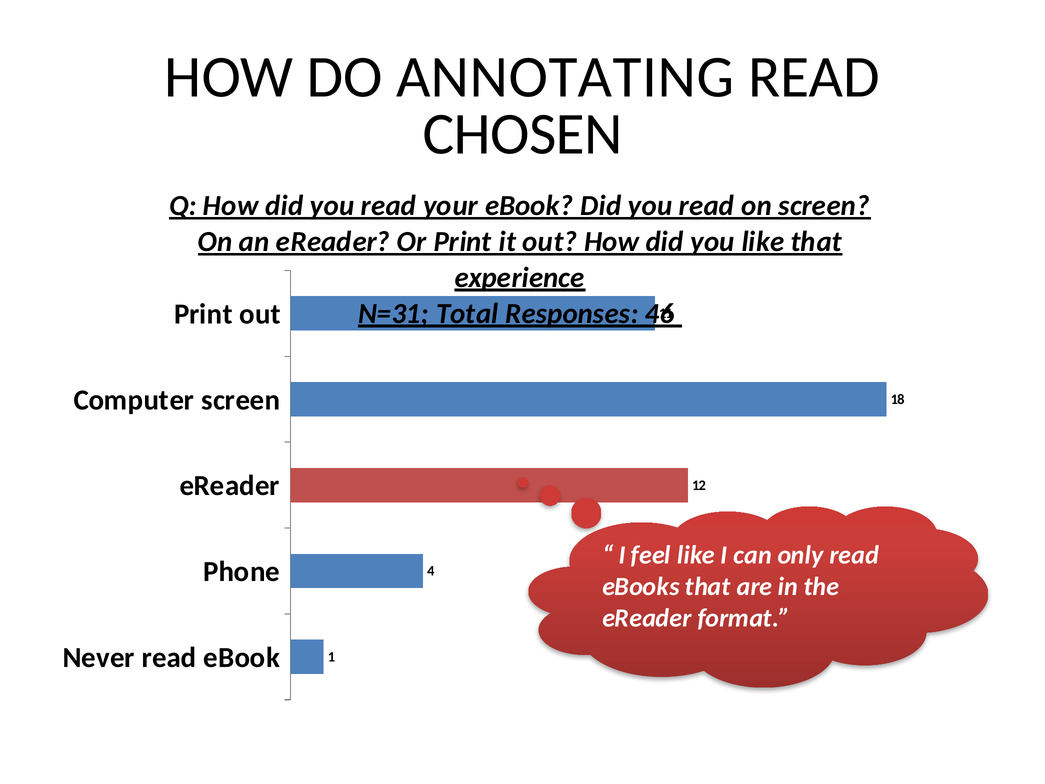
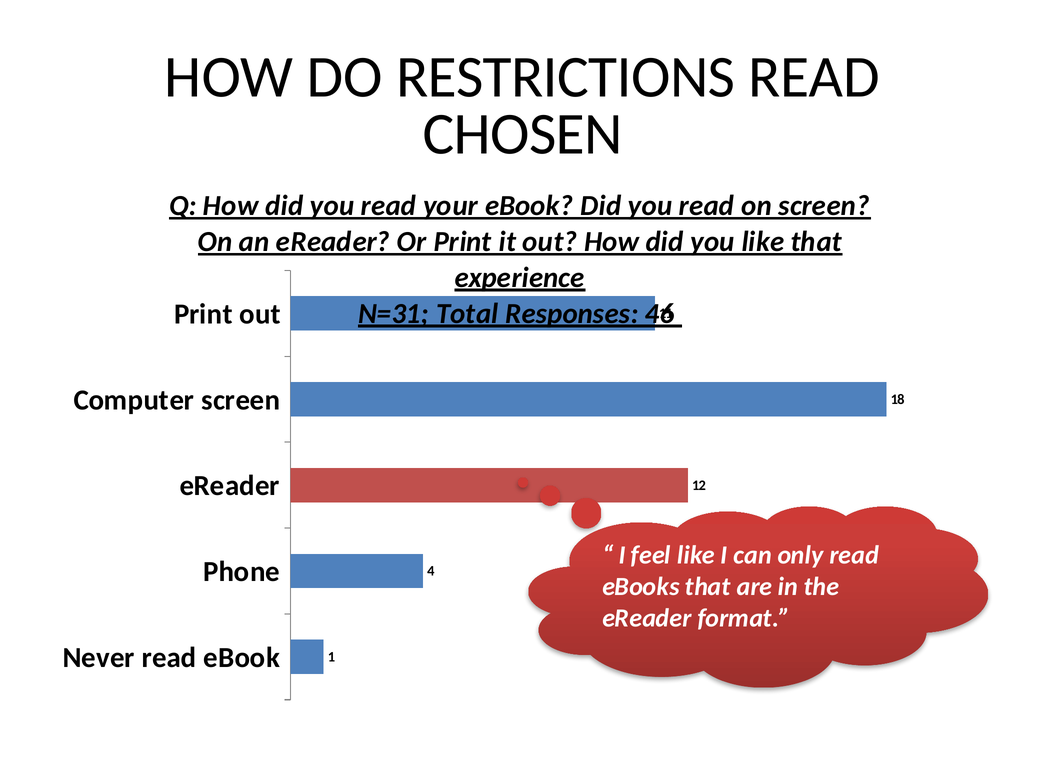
ANNOTATING: ANNOTATING -> RESTRICTIONS
